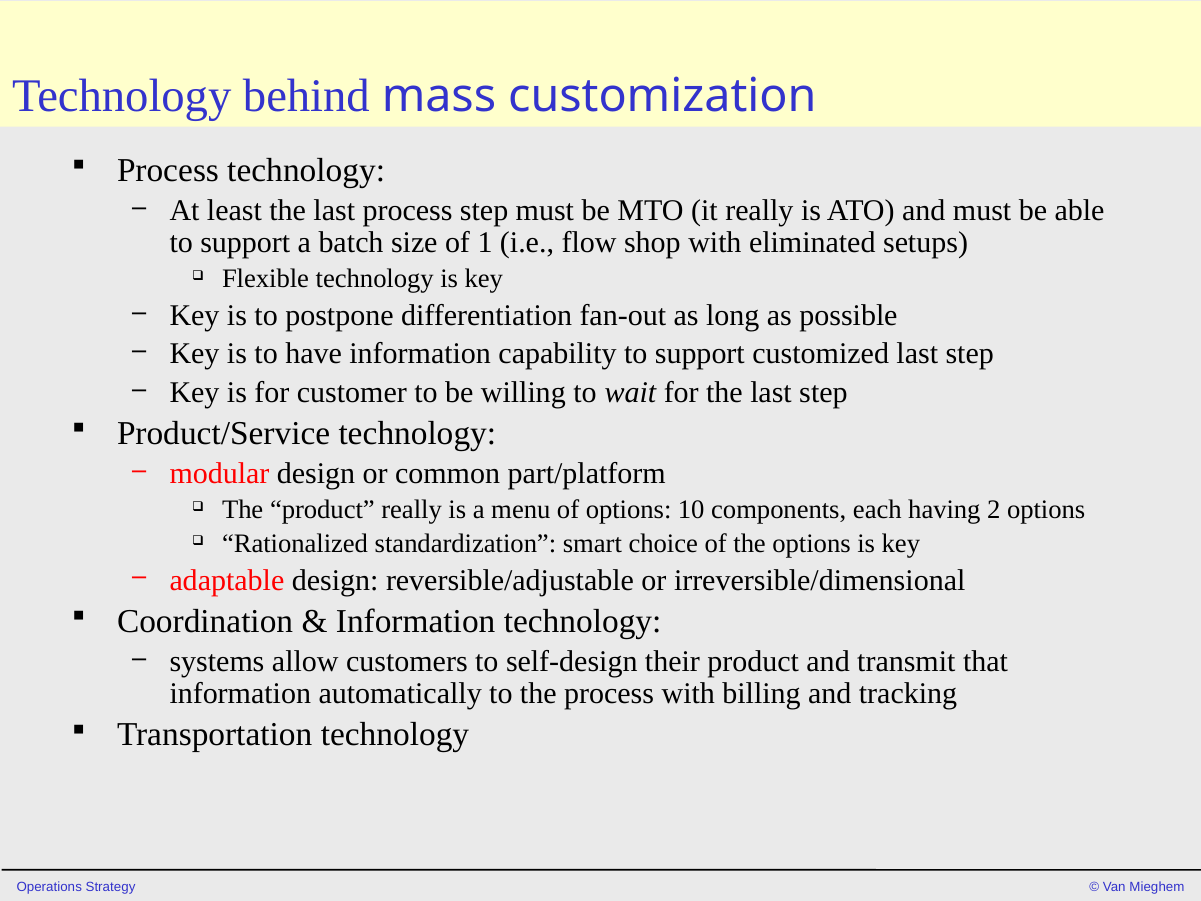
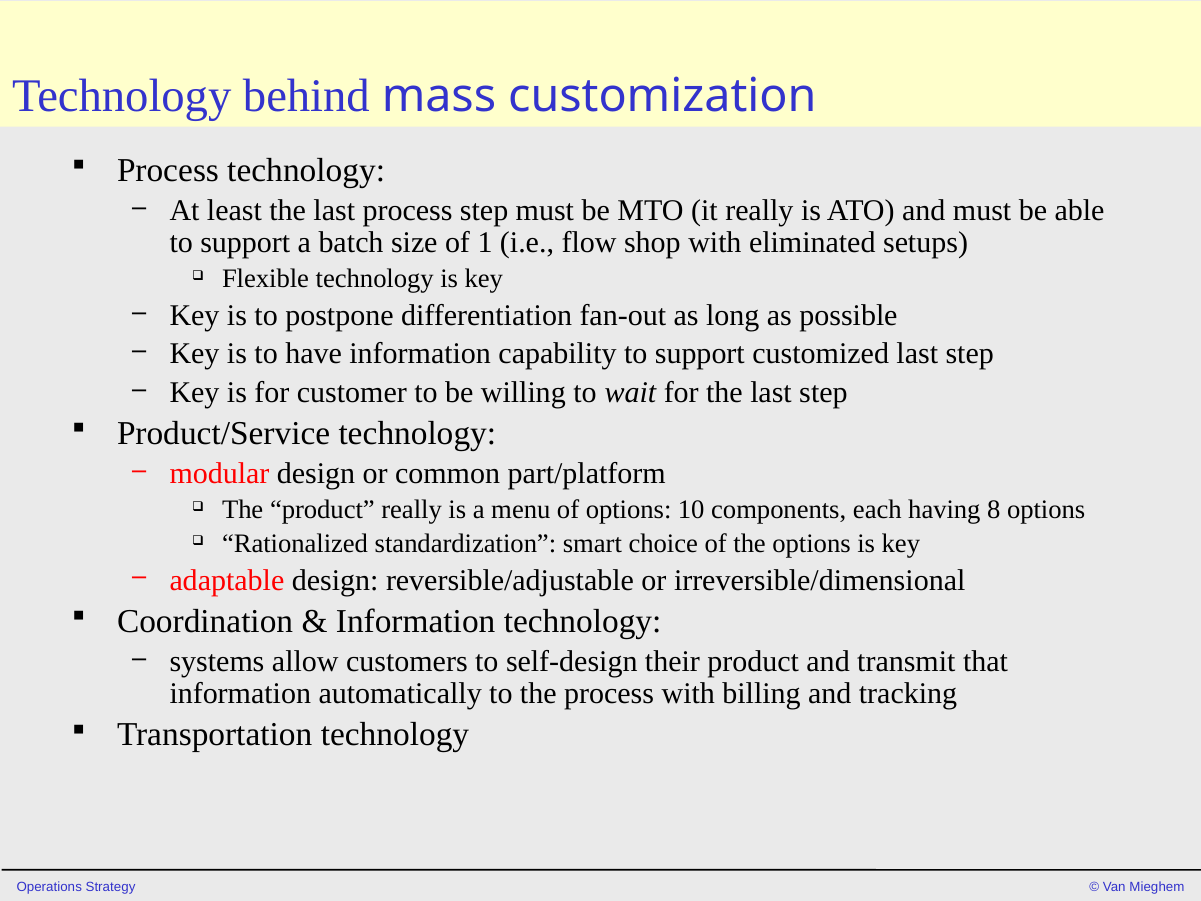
2: 2 -> 8
